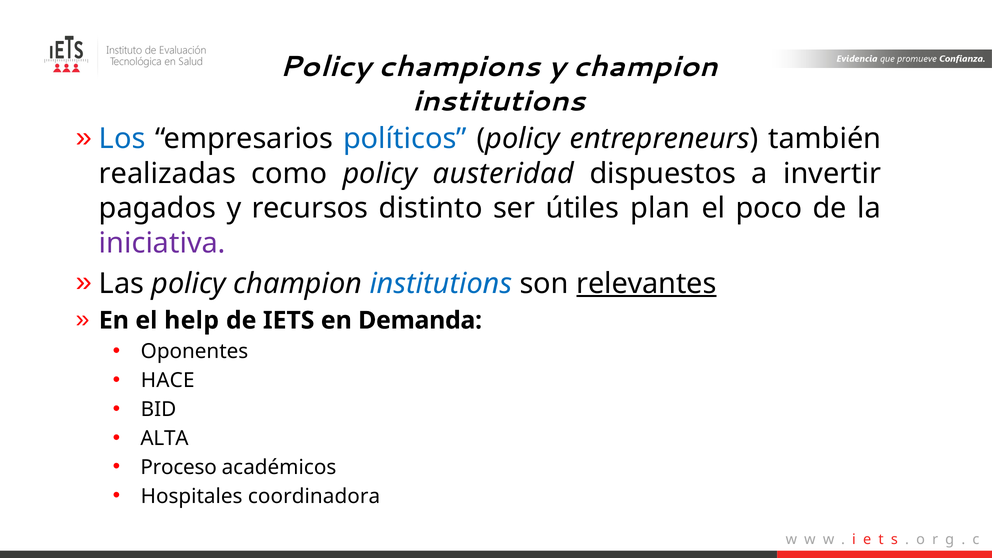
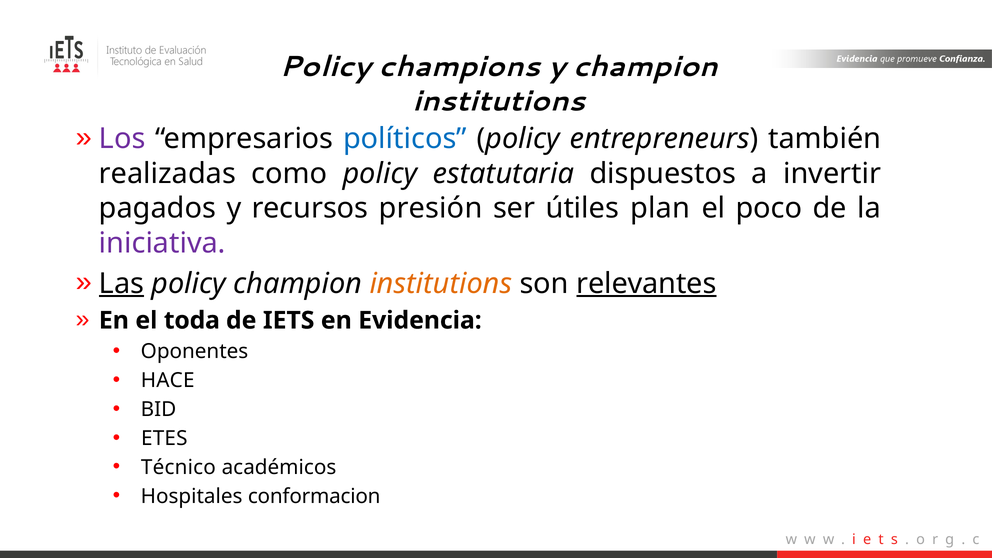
Los colour: blue -> purple
austeridad: austeridad -> estatutaria
distinto: distinto -> presión
Las underline: none -> present
institutions at (441, 284) colour: blue -> orange
help: help -> toda
Demanda: Demanda -> Evidencia
ALTA: ALTA -> ETES
Proceso: Proceso -> Técnico
coordinadora: coordinadora -> conformacion
